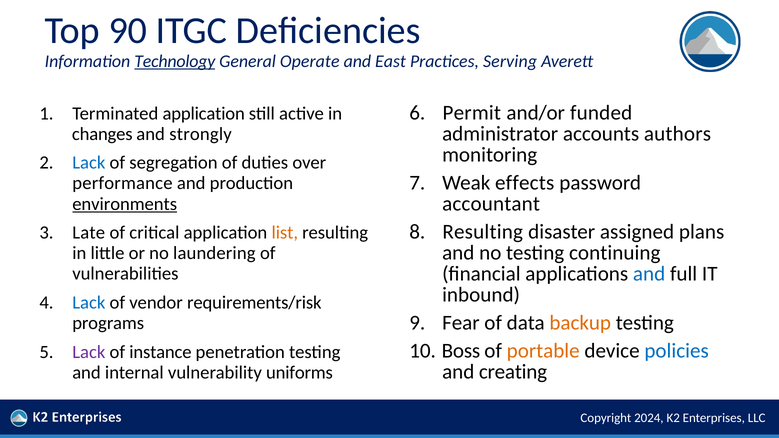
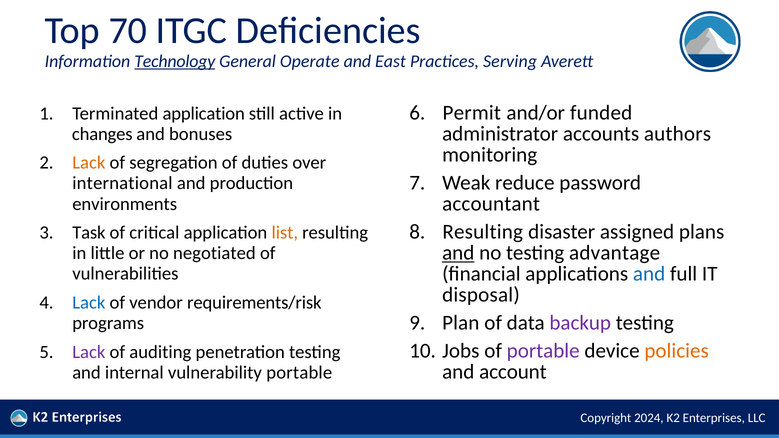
90: 90 -> 70
strongly: strongly -> bonuses
Lack at (89, 163) colour: blue -> orange
effects: effects -> reduce
performance: performance -> international
environments underline: present -> none
Late: Late -> Task
and at (458, 253) underline: none -> present
continuing: continuing -> advantage
laundering: laundering -> negotiated
inbound: inbound -> disposal
Fear: Fear -> Plan
backup colour: orange -> purple
Boss: Boss -> Jobs
portable at (543, 351) colour: orange -> purple
policies colour: blue -> orange
instance: instance -> auditing
creating: creating -> account
vulnerability uniforms: uniforms -> portable
